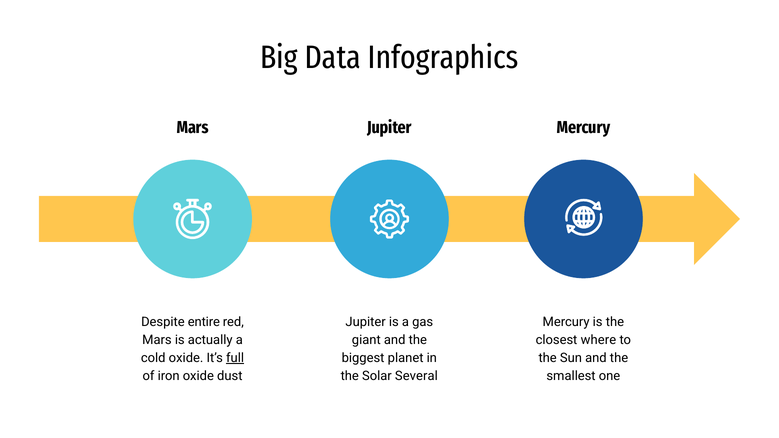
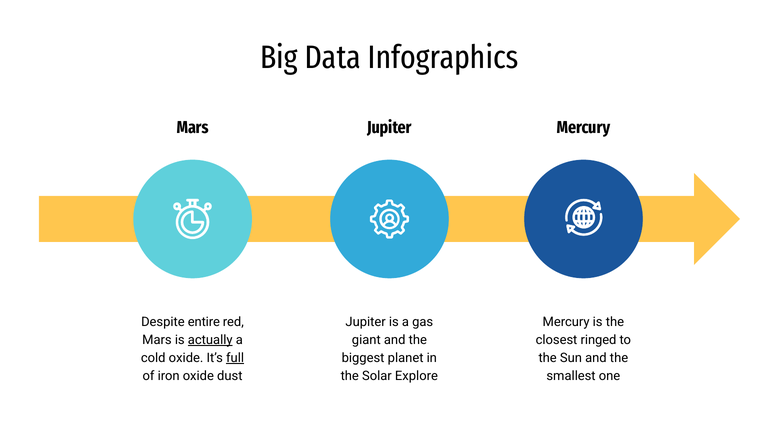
actually underline: none -> present
where: where -> ringed
Several: Several -> Explore
